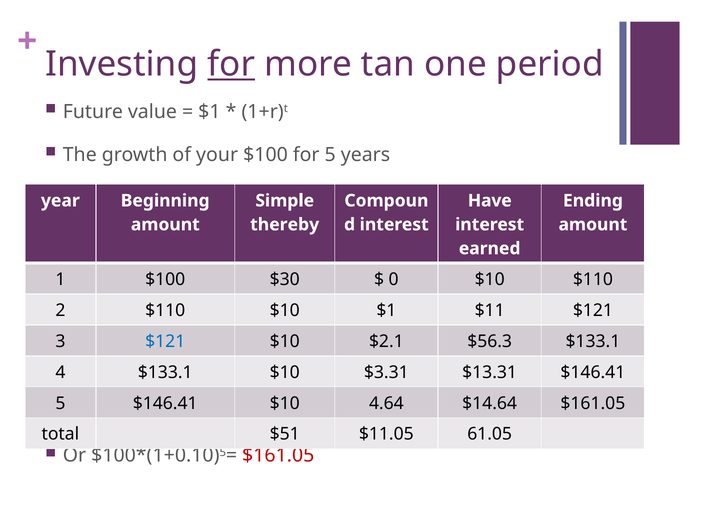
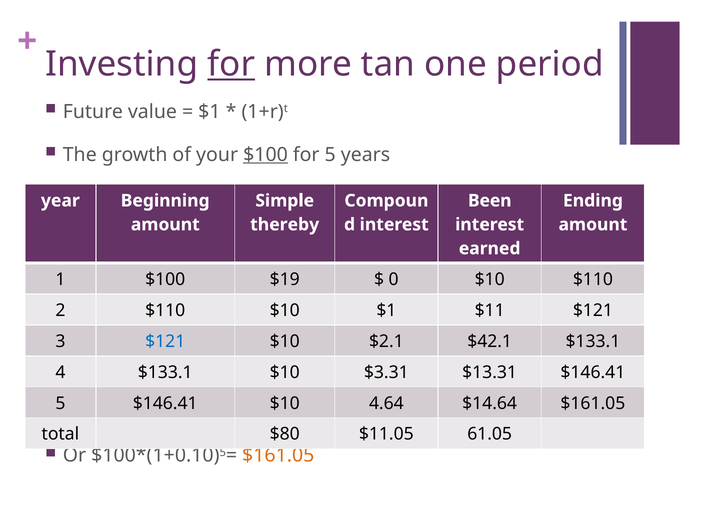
$100 at (265, 155) underline: none -> present
Have: Have -> Been
$30: $30 -> $19
$56.3: $56.3 -> $42.1
$51: $51 -> $80
$161.05 at (278, 455) colour: red -> orange
